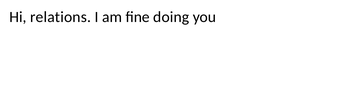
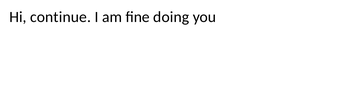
relations: relations -> continue
